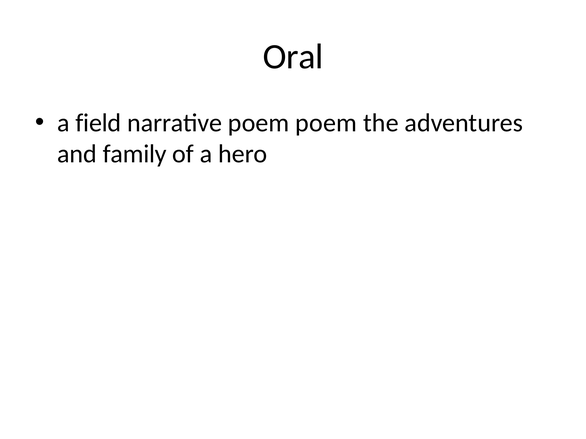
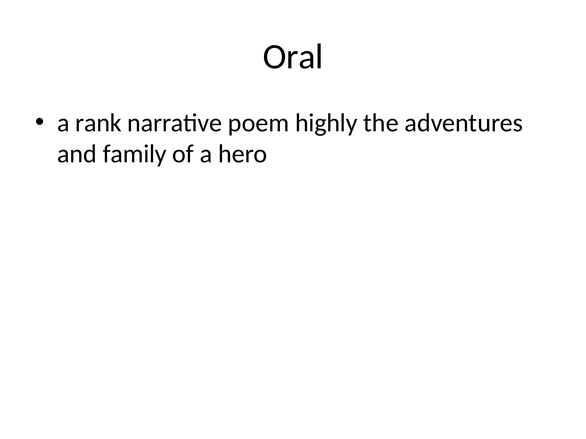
field: field -> rank
poem poem: poem -> highly
